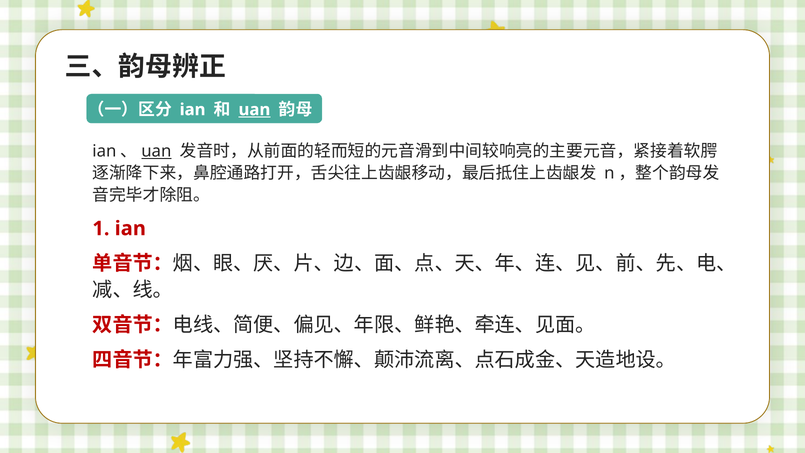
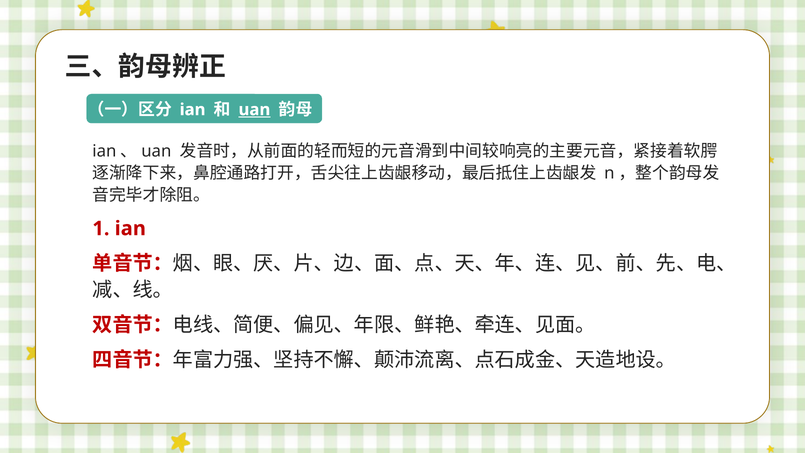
uan at (156, 151) underline: present -> none
